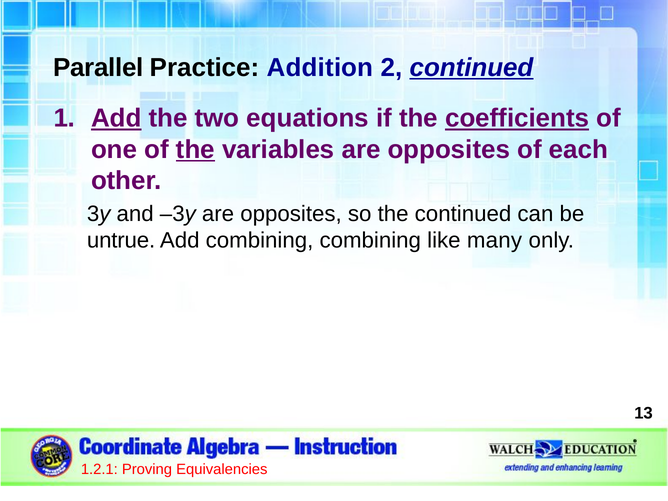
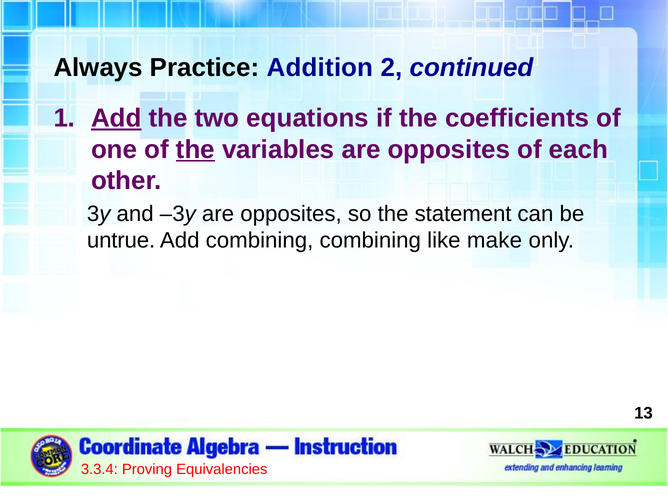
Parallel: Parallel -> Always
continued at (471, 68) underline: present -> none
coefficients underline: present -> none
the continued: continued -> statement
many: many -> make
1.2.1: 1.2.1 -> 3.3.4
